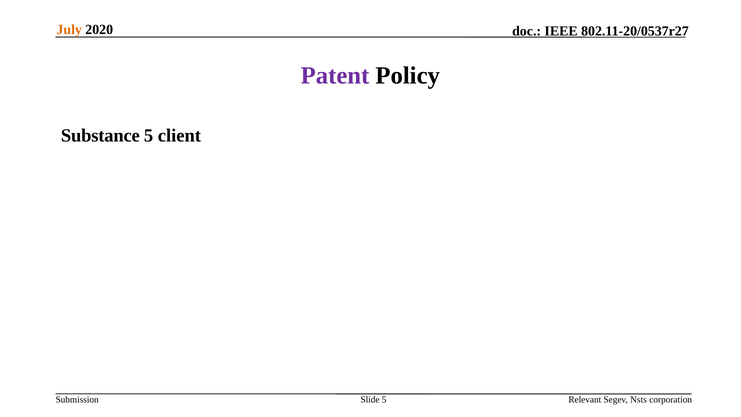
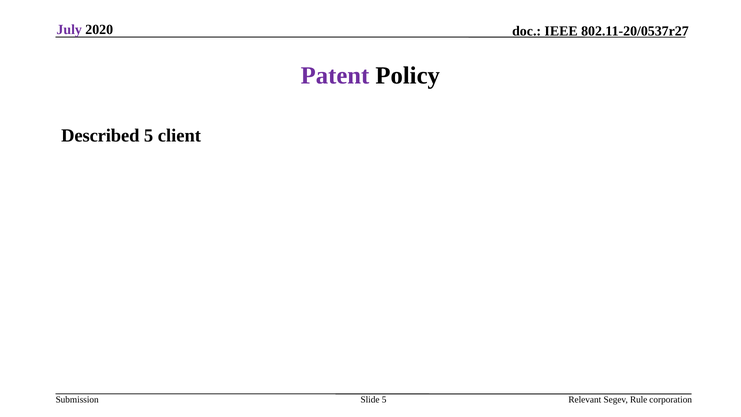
July colour: orange -> purple
Substance: Substance -> Described
Nsts: Nsts -> Rule
